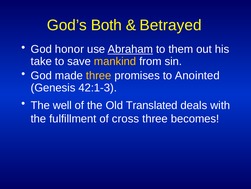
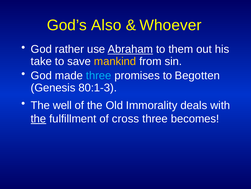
Both: Both -> Also
Betrayed: Betrayed -> Whoever
honor: honor -> rather
three at (99, 75) colour: yellow -> light blue
Anointed: Anointed -> Begotten
42:1-3: 42:1-3 -> 80:1-3
Translated: Translated -> Immorality
the at (38, 118) underline: none -> present
